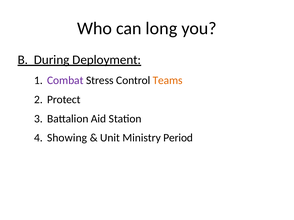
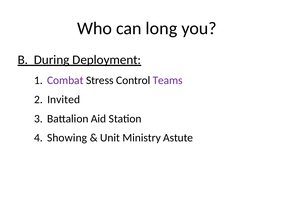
Teams colour: orange -> purple
Protect: Protect -> Invited
Period: Period -> Astute
